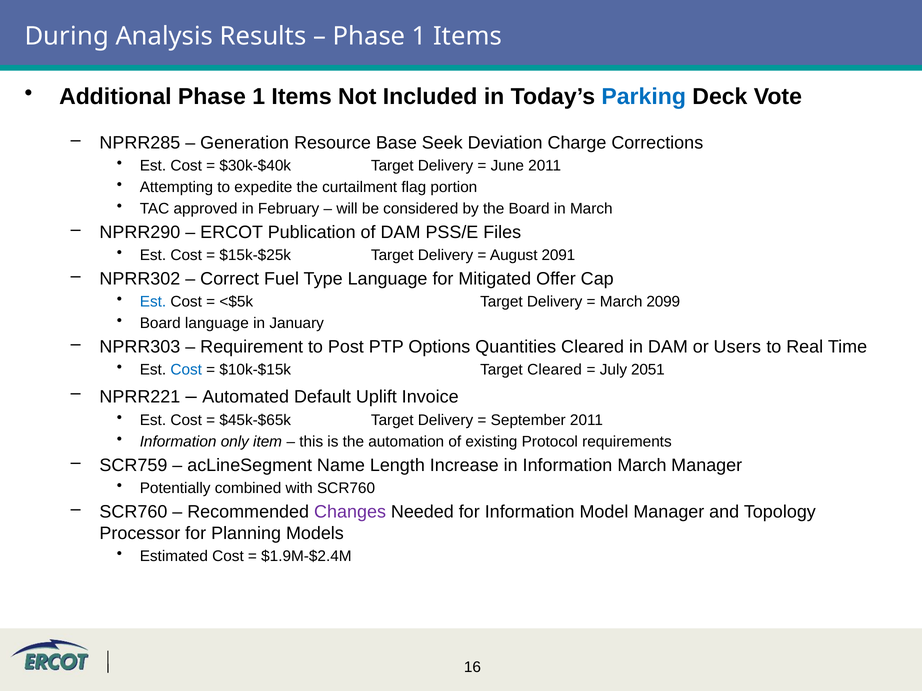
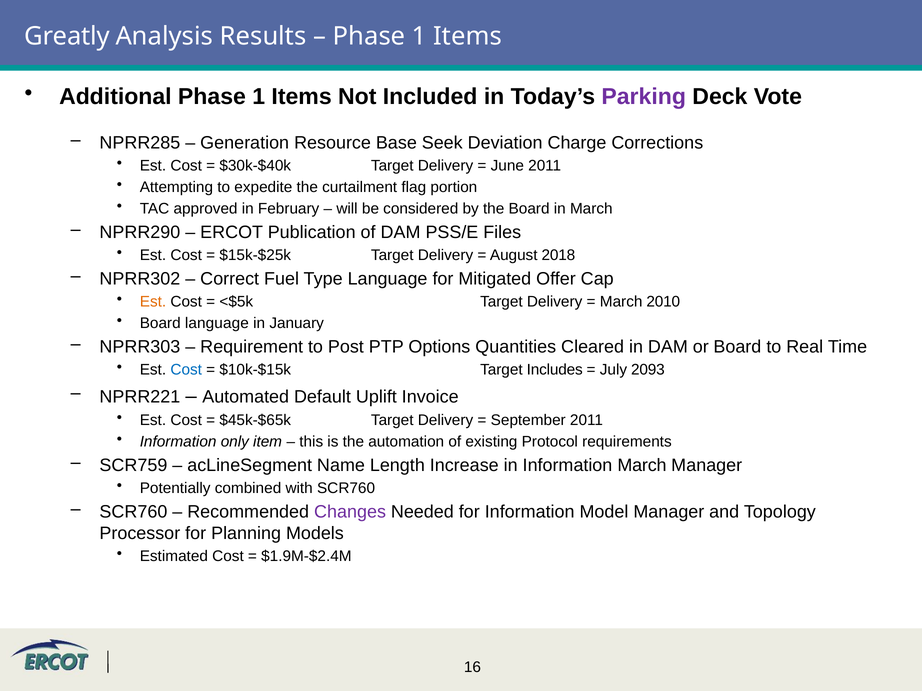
During: During -> Greatly
Parking colour: blue -> purple
2091: 2091 -> 2018
Est at (153, 302) colour: blue -> orange
2099: 2099 -> 2010
or Users: Users -> Board
Target Cleared: Cleared -> Includes
2051: 2051 -> 2093
